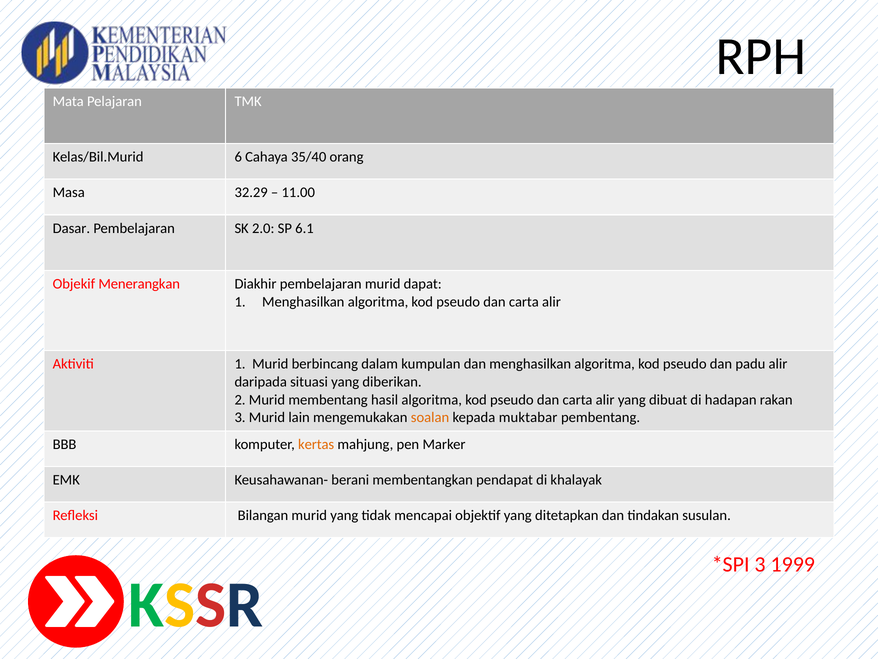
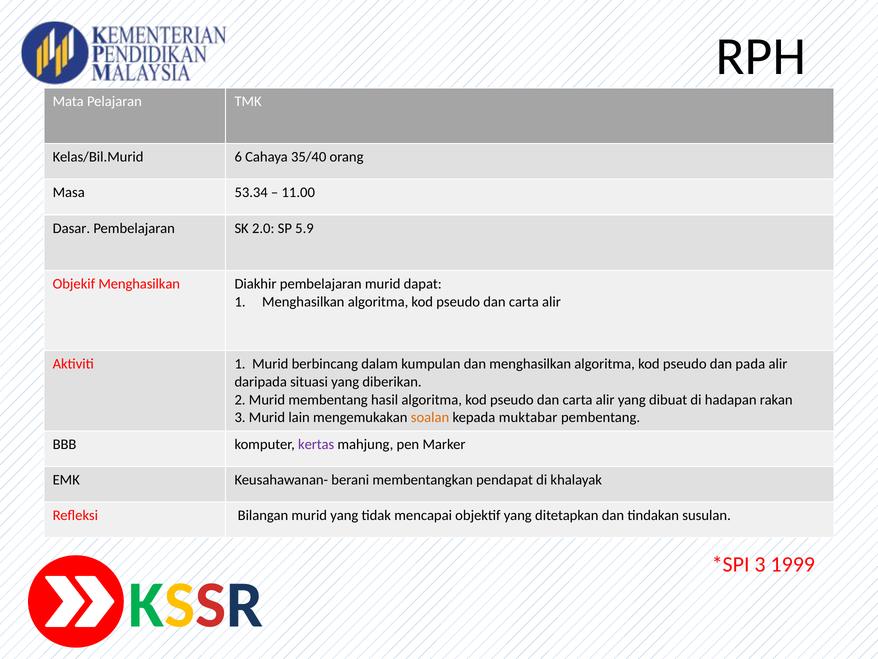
32.29: 32.29 -> 53.34
6.1: 6.1 -> 5.9
Objekif Menerangkan: Menerangkan -> Menghasilkan
padu: padu -> pada
kertas colour: orange -> purple
